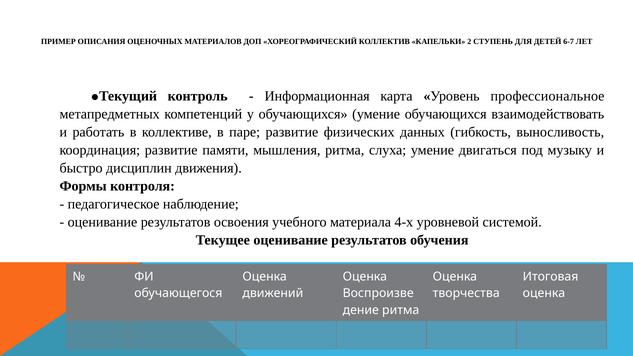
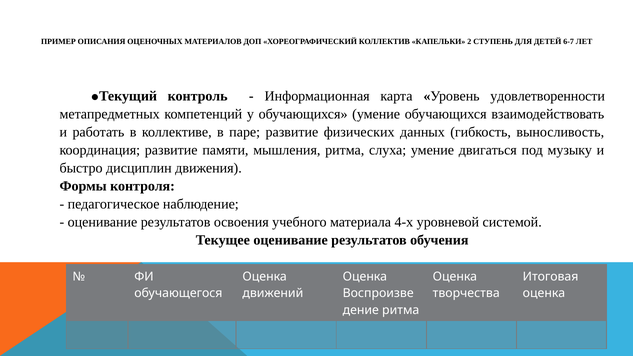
профессиональное: профессиональное -> удовлетворенности
